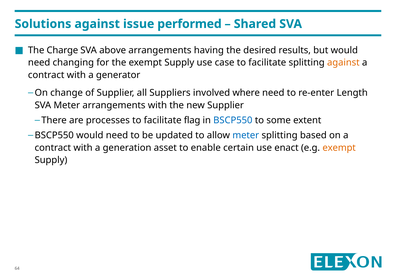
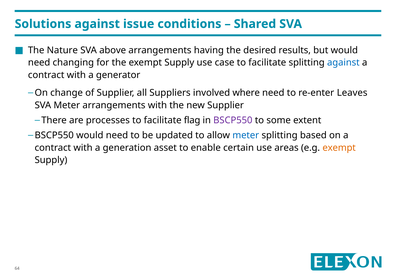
performed: performed -> conditions
Charge: Charge -> Nature
against at (343, 63) colour: orange -> blue
Length: Length -> Leaves
BSCP550 at (233, 120) colour: blue -> purple
enact: enact -> areas
